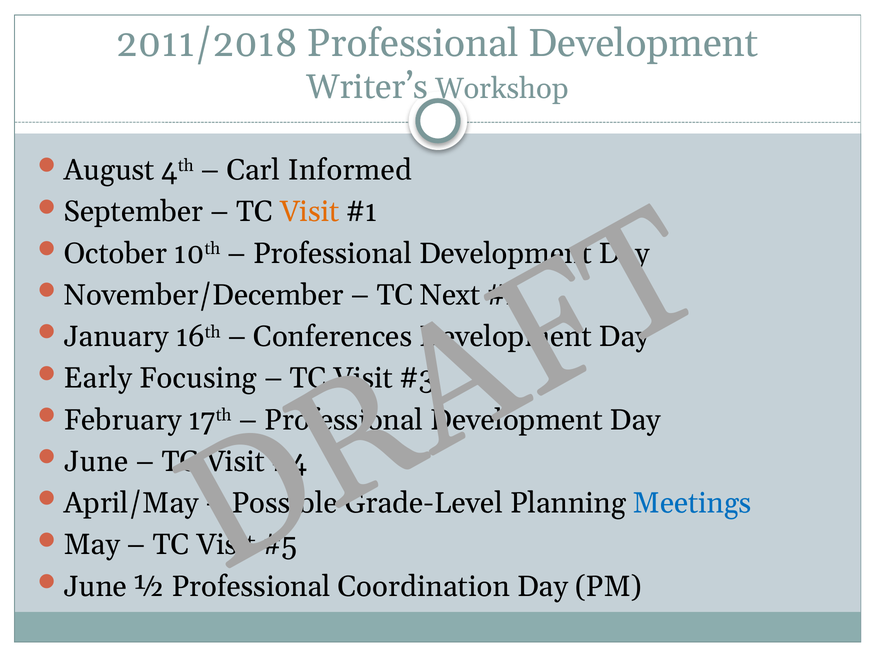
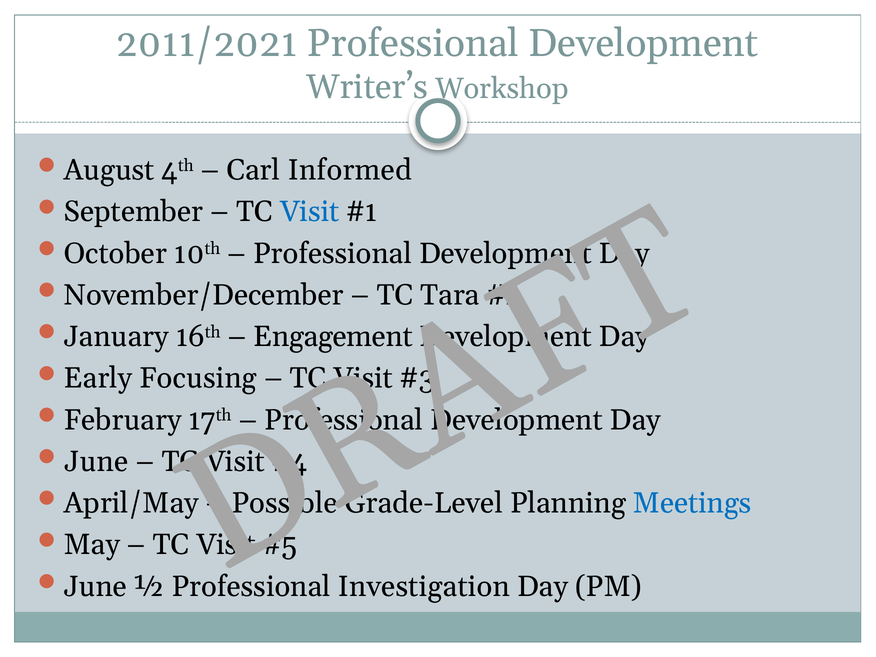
2011/2018: 2011/2018 -> 2011/2021
Visit at (310, 212) colour: orange -> blue
Next: Next -> Tara
Conferences: Conferences -> Engagement
Coordination: Coordination -> Investigation
